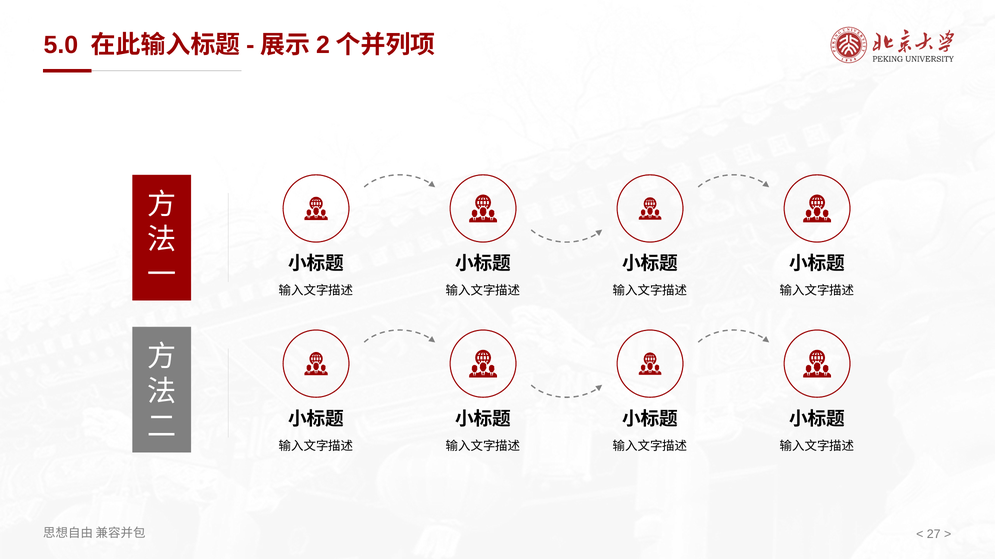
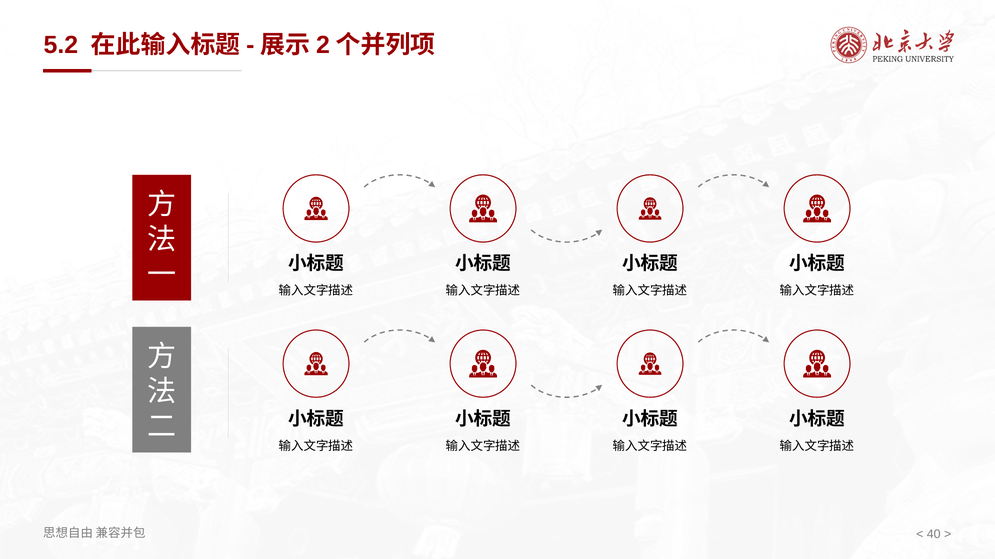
5.0: 5.0 -> 5.2
27: 27 -> 40
